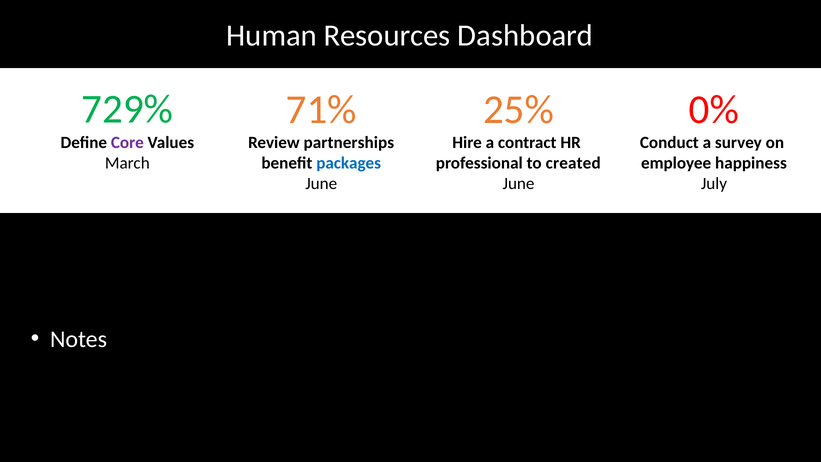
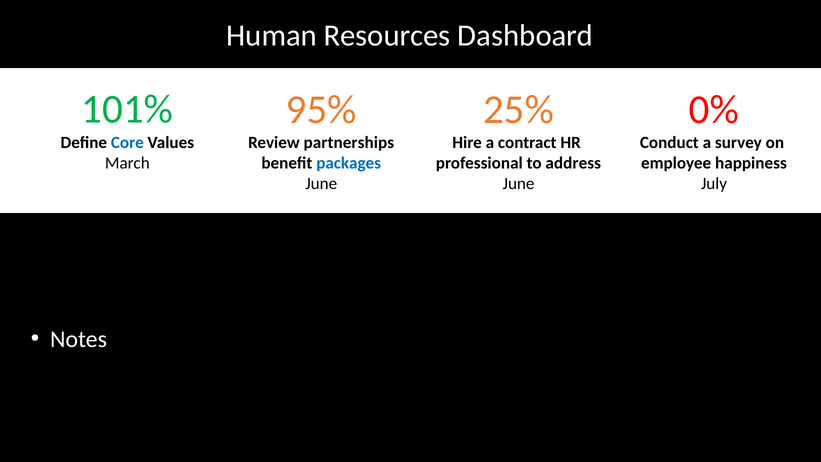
729%: 729% -> 101%
71%: 71% -> 95%
Core colour: purple -> blue
created: created -> address
